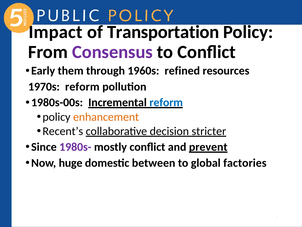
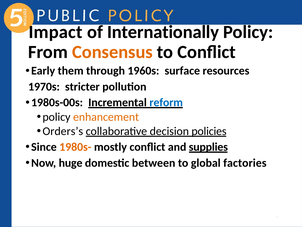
Transportation: Transportation -> Internationally
Consensus colour: purple -> orange
refined: refined -> surface
1970s reform: reform -> stricter
Recent’s: Recent’s -> Orders’s
stricter: stricter -> policies
1980s- colour: purple -> orange
prevent: prevent -> supplies
